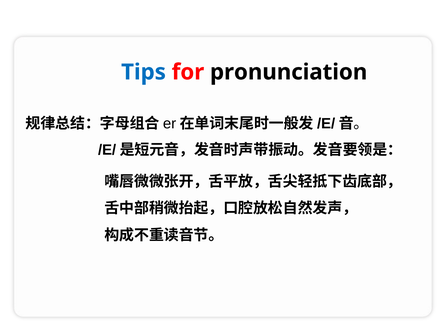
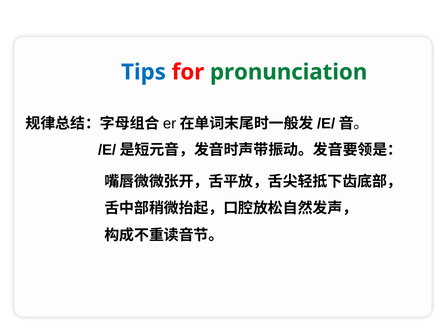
pronunciation colour: black -> green
